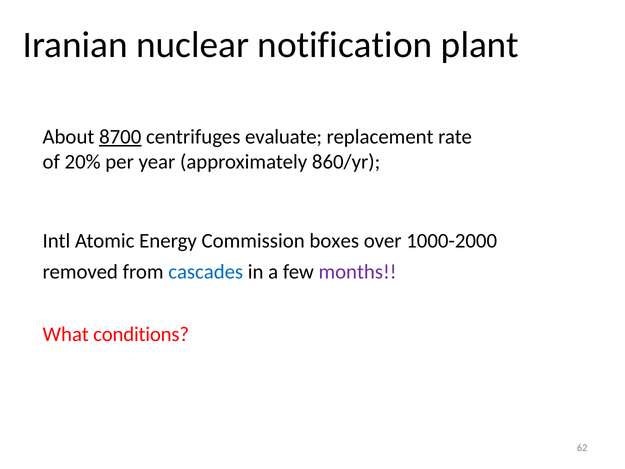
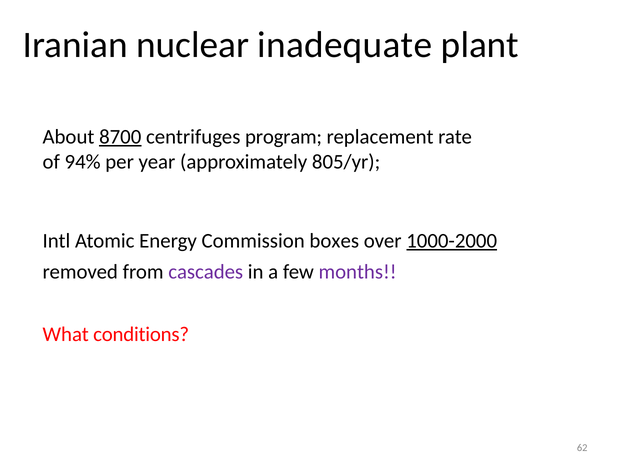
notification: notification -> inadequate
evaluate: evaluate -> program
20%: 20% -> 94%
860/yr: 860/yr -> 805/yr
1000-2000 underline: none -> present
cascades colour: blue -> purple
